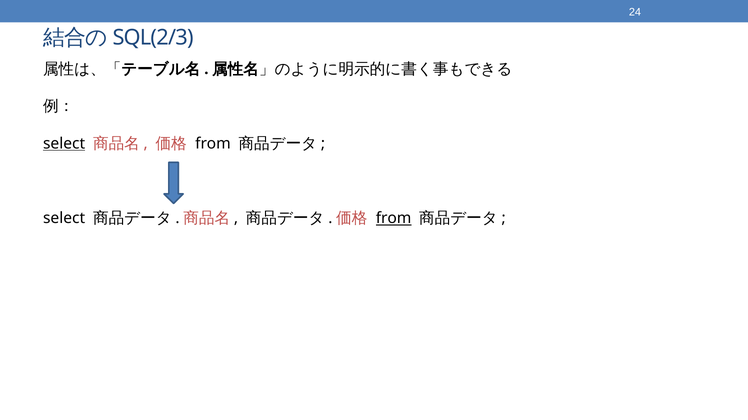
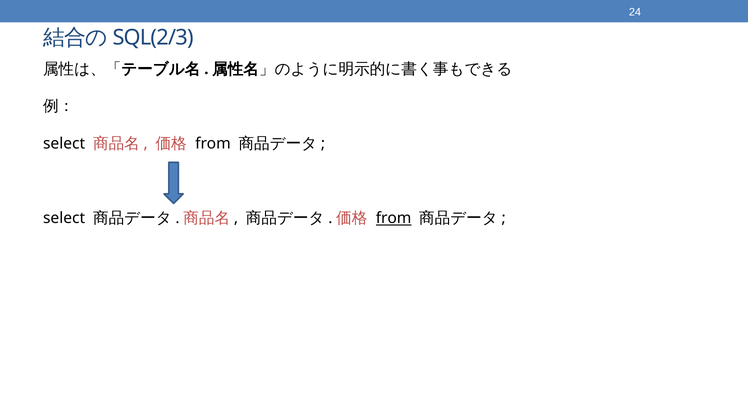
select at (64, 144) underline: present -> none
